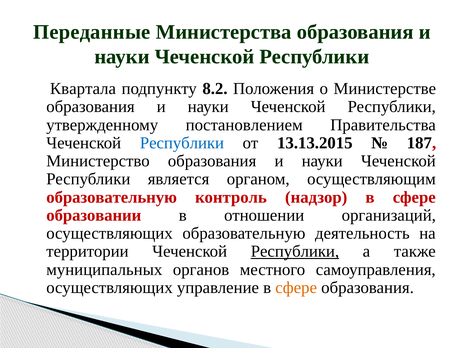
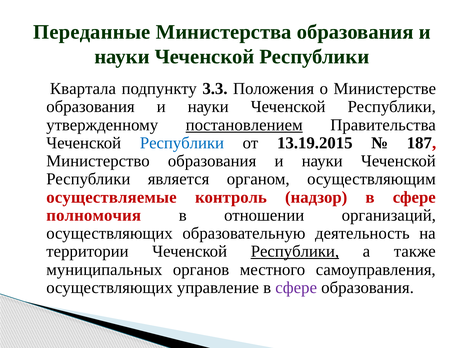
8.2: 8.2 -> 3.3
постановлением underline: none -> present
13.13.2015: 13.13.2015 -> 13.19.2015
образовательную at (112, 197): образовательную -> осуществляемые
образовании: образовании -> полномочия
сфере at (296, 288) colour: orange -> purple
